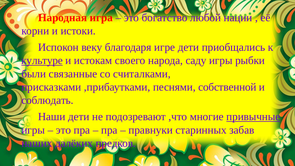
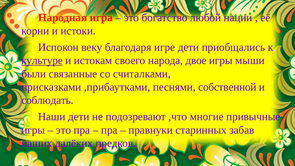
саду: саду -> двое
рыбки: рыбки -> мыши
привычные underline: present -> none
